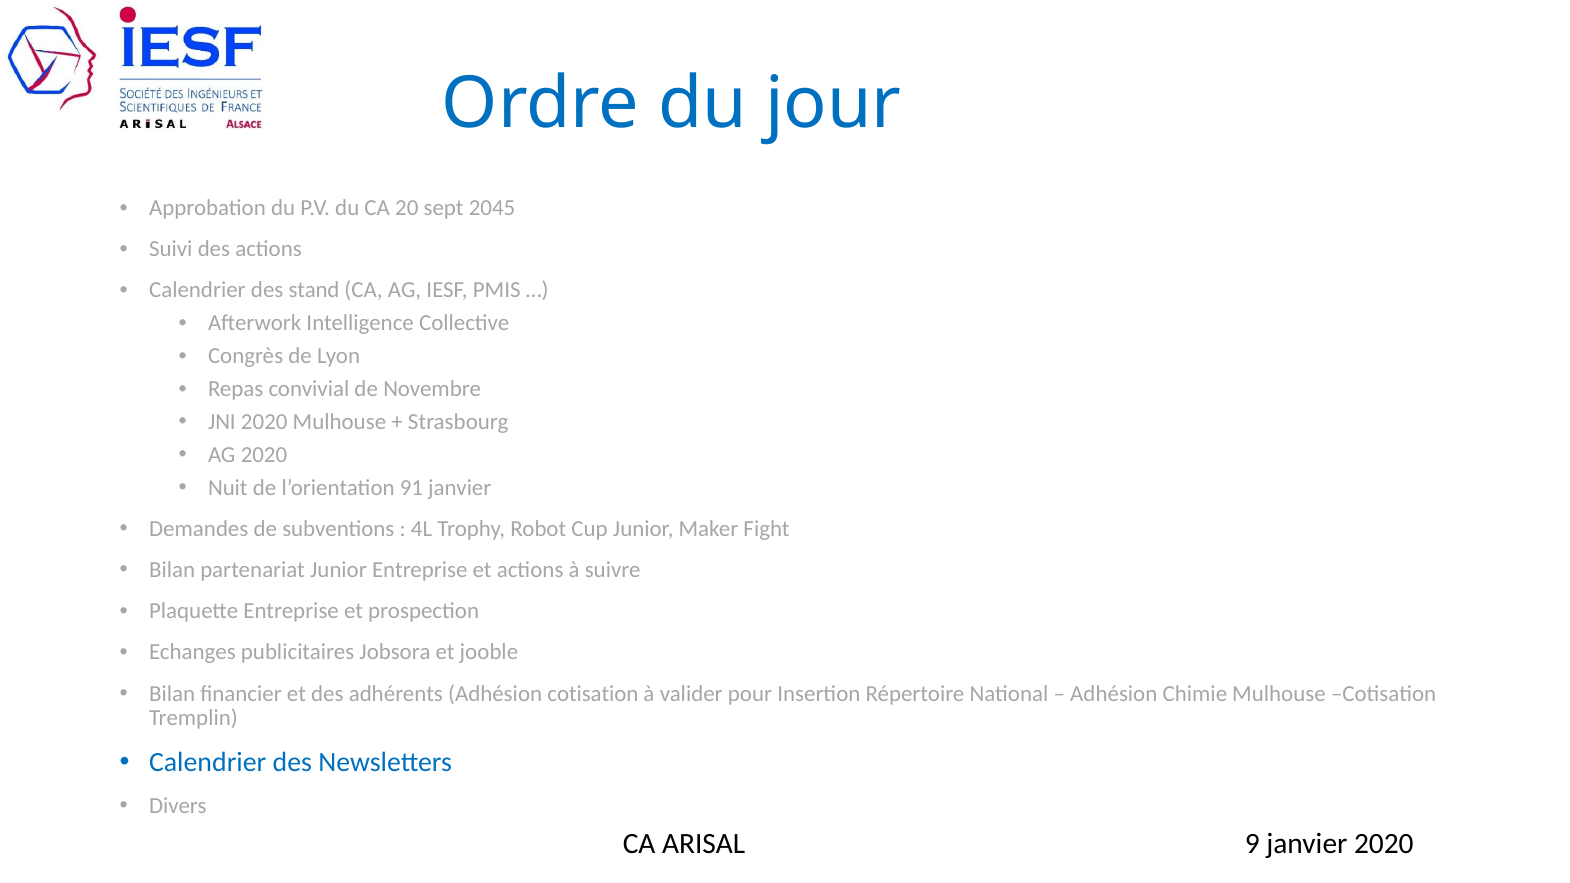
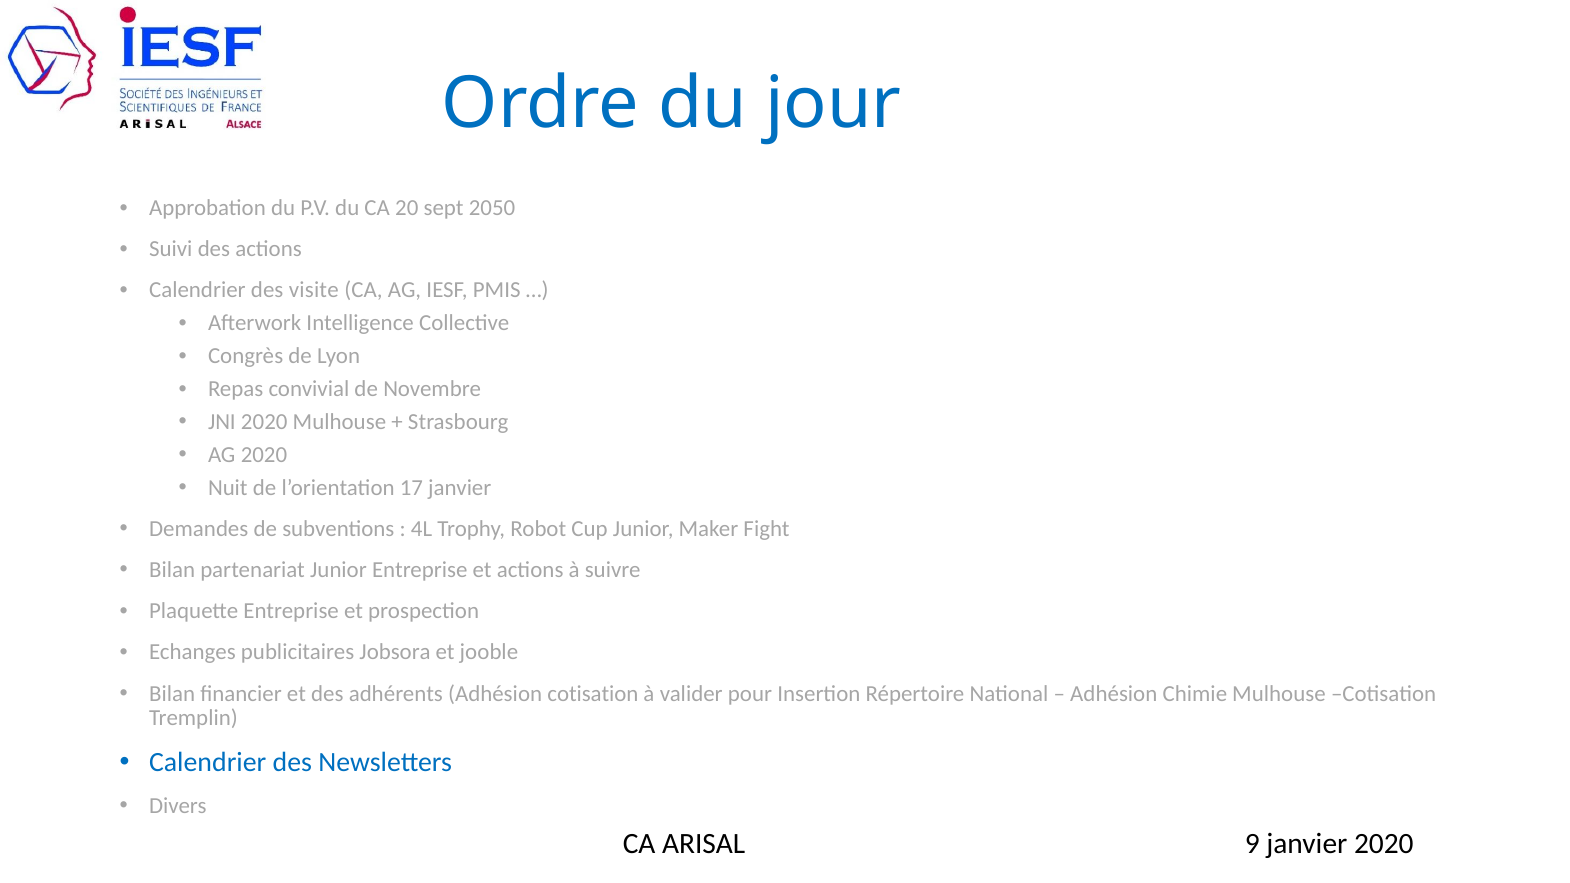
2045: 2045 -> 2050
stand: stand -> visite
91: 91 -> 17
